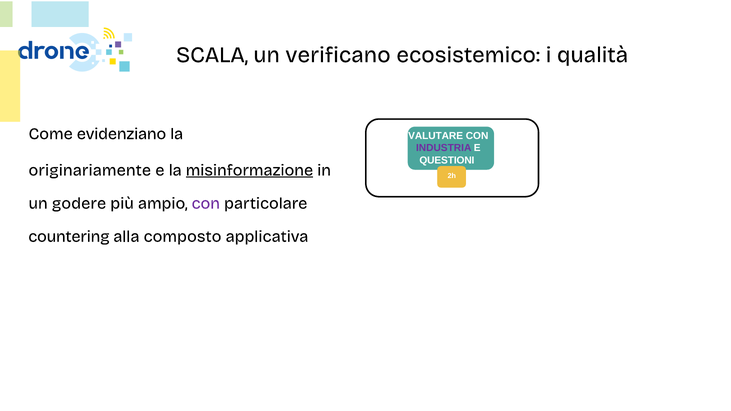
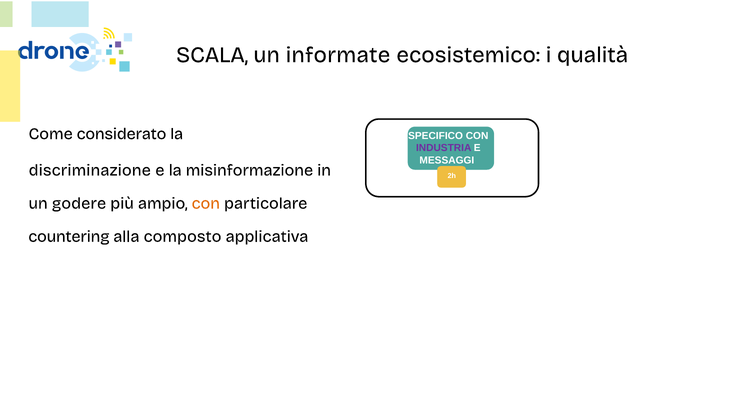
verificano: verificano -> informate
evidenziano: evidenziano -> considerato
VALUTARE: VALUTARE -> SPECIFICO
QUESTIONI: QUESTIONI -> MESSAGGI
originariamente: originariamente -> discriminazione
misinformazione underline: present -> none
con at (206, 203) colour: purple -> orange
